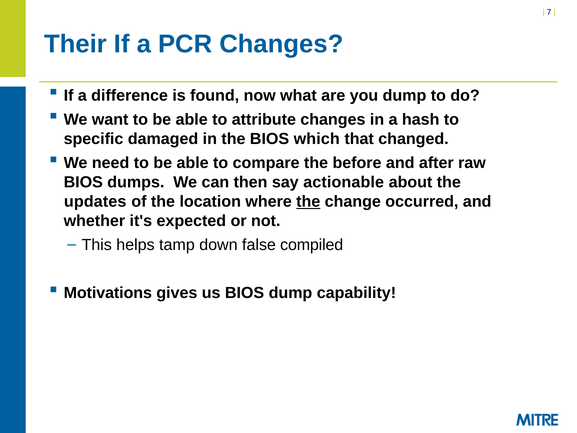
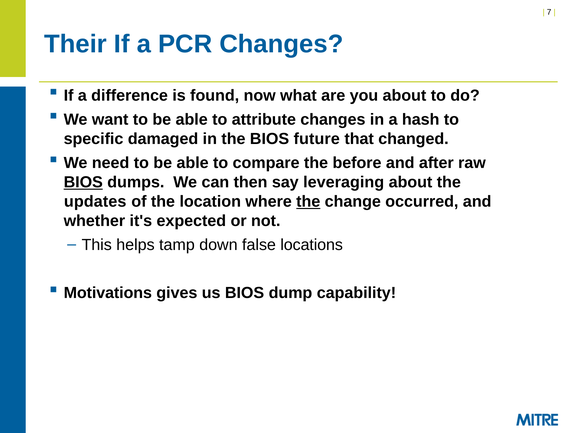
you dump: dump -> about
which: which -> future
BIOS at (83, 182) underline: none -> present
actionable: actionable -> leveraging
compiled: compiled -> locations
